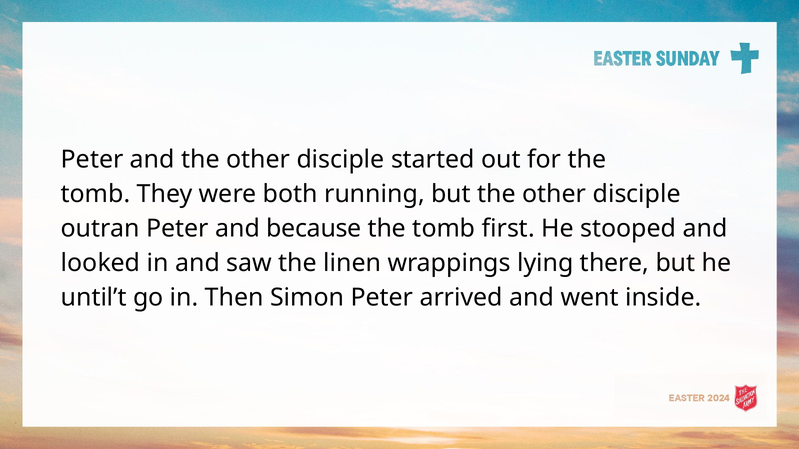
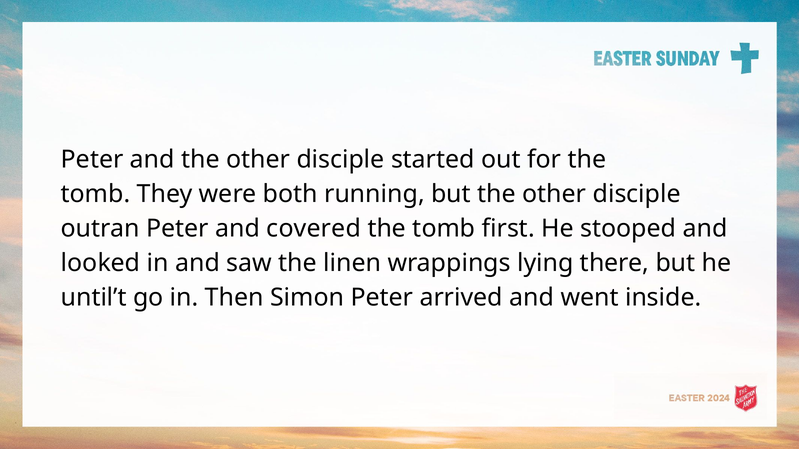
because: because -> covered
